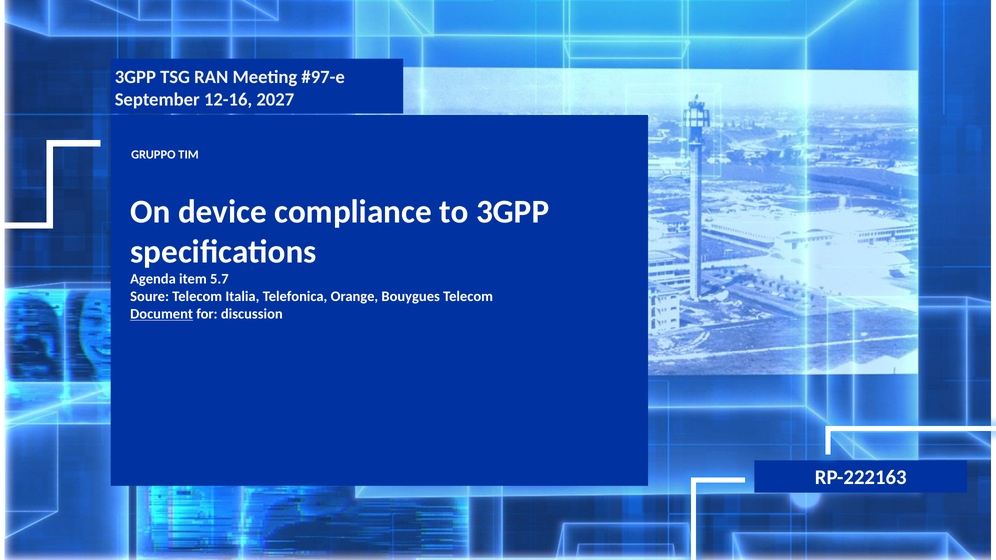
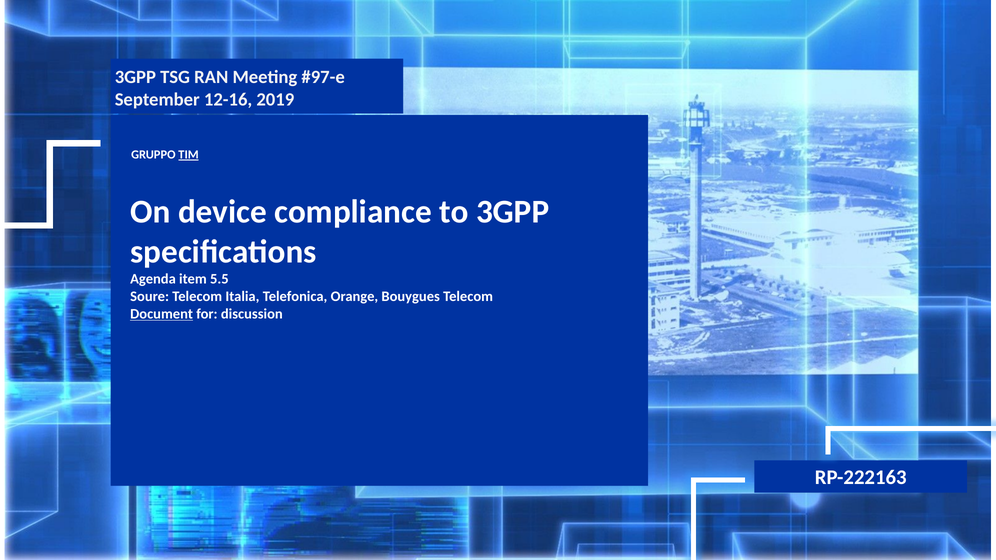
2027: 2027 -> 2019
TIM underline: none -> present
5.7: 5.7 -> 5.5
